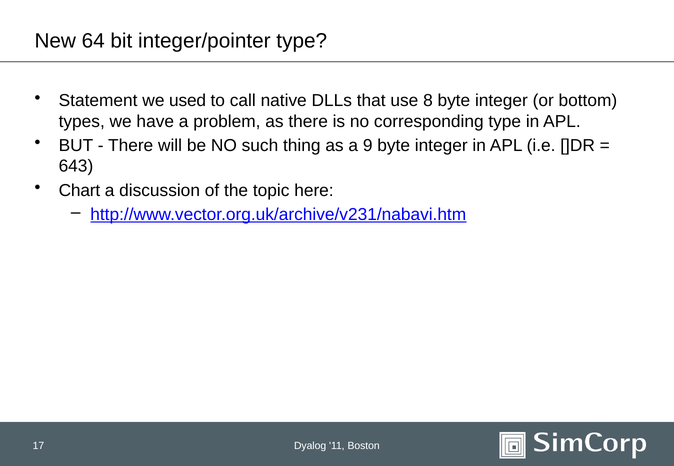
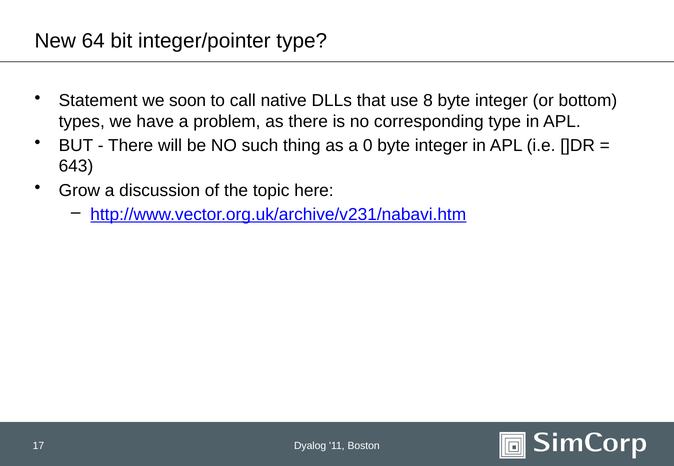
used: used -> soon
9: 9 -> 0
Chart: Chart -> Grow
